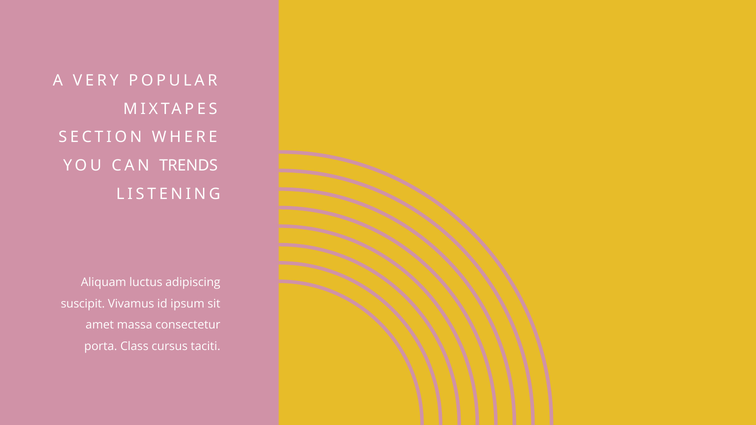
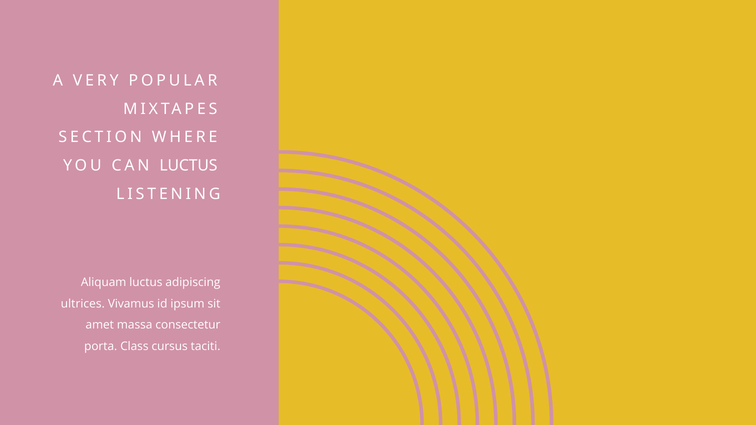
CAN TRENDS: TRENDS -> LUCTUS
suscipit: suscipit -> ultrices
